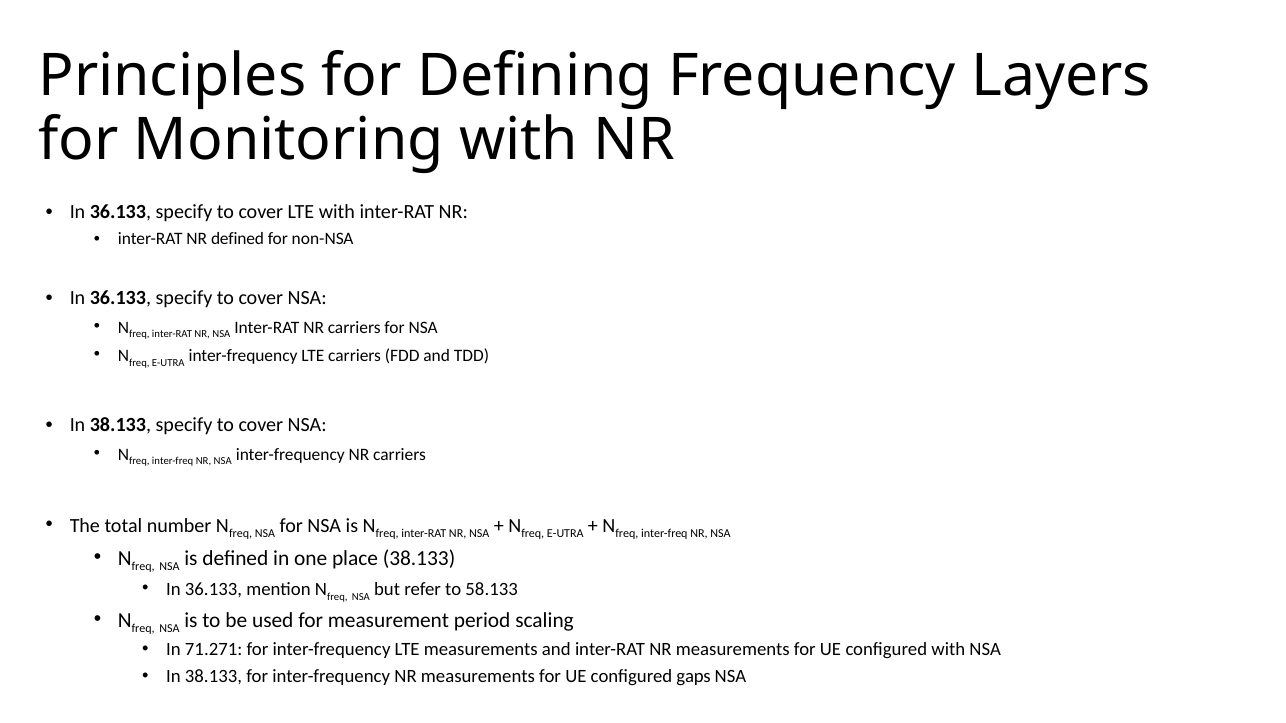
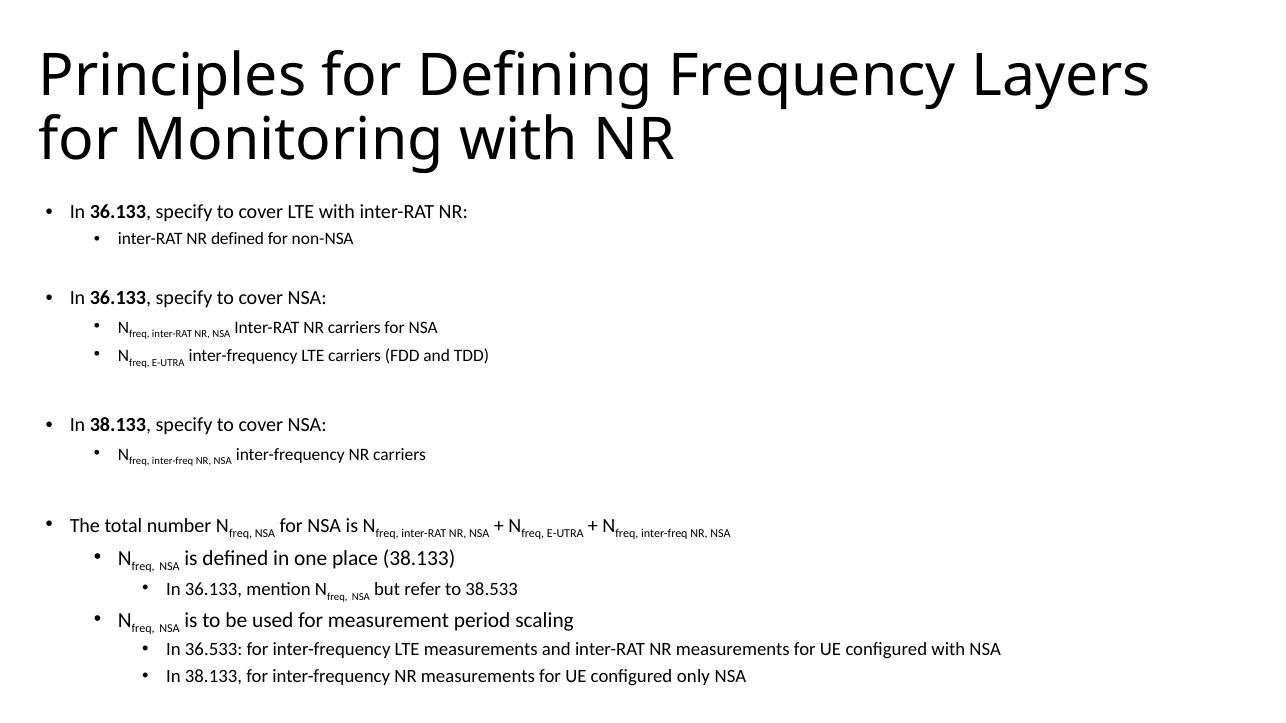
58.133: 58.133 -> 38.533
71.271: 71.271 -> 36.533
gaps: gaps -> only
